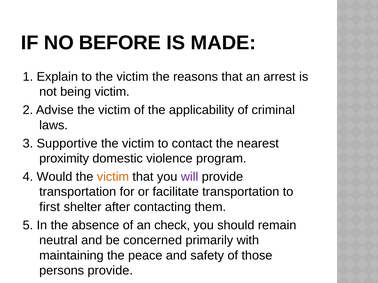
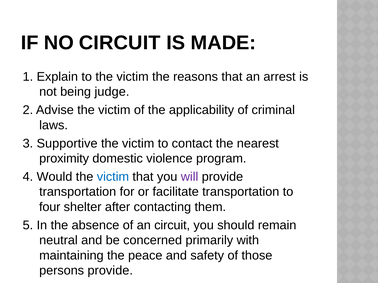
NO BEFORE: BEFORE -> CIRCUIT
being victim: victim -> judge
victim at (113, 177) colour: orange -> blue
first: first -> four
an check: check -> circuit
